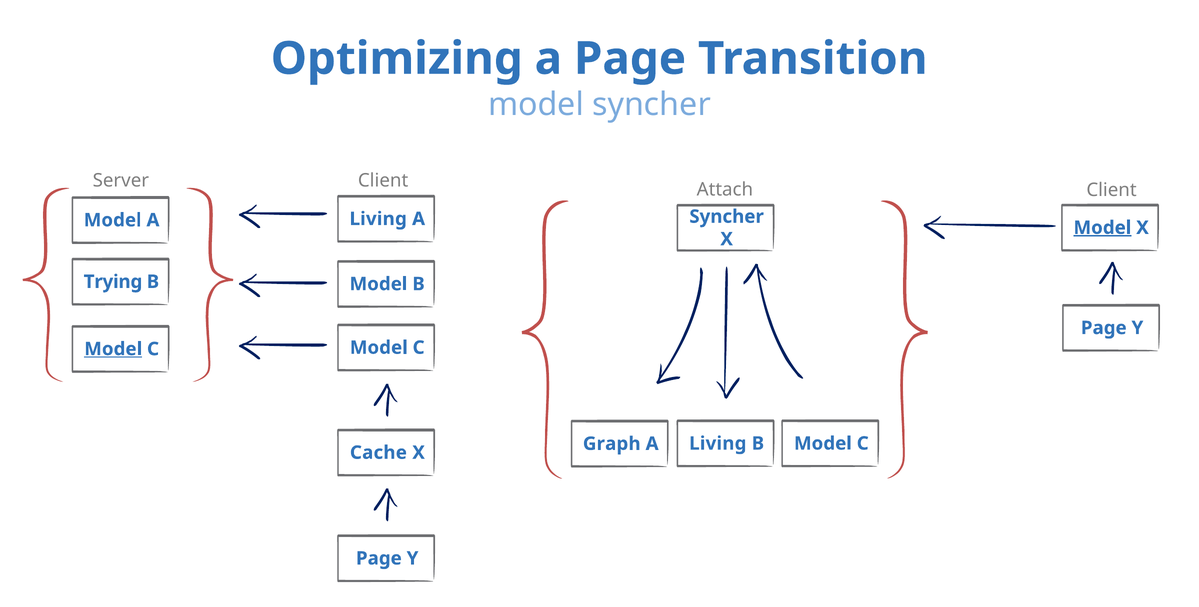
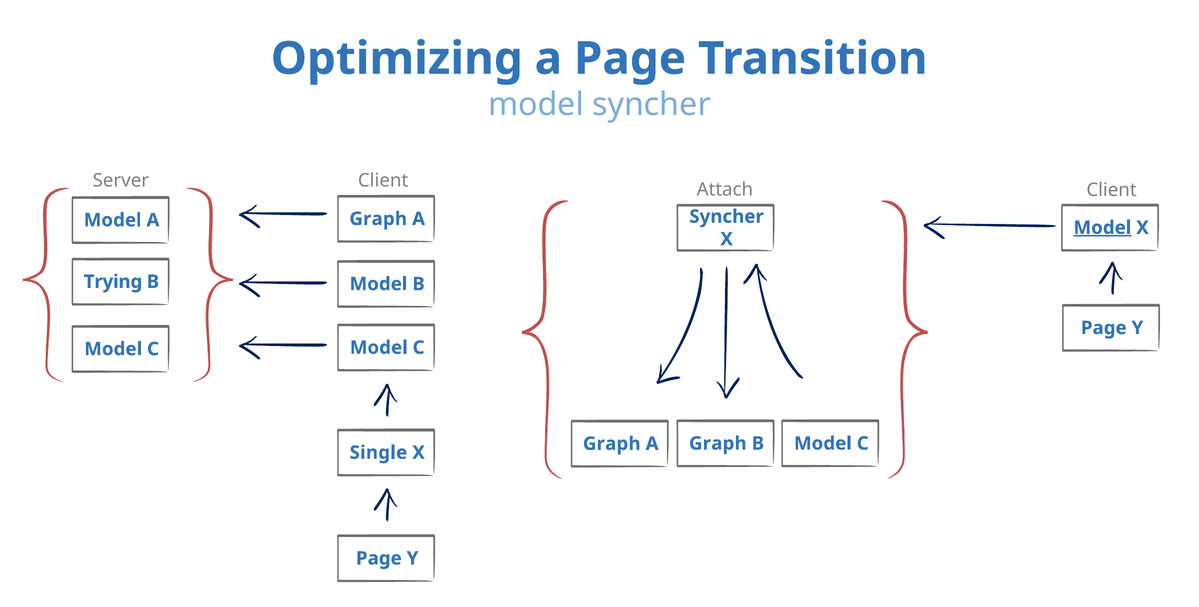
Living at (378, 219): Living -> Graph
Model at (113, 349) underline: present -> none
A Living: Living -> Graph
Cache: Cache -> Single
